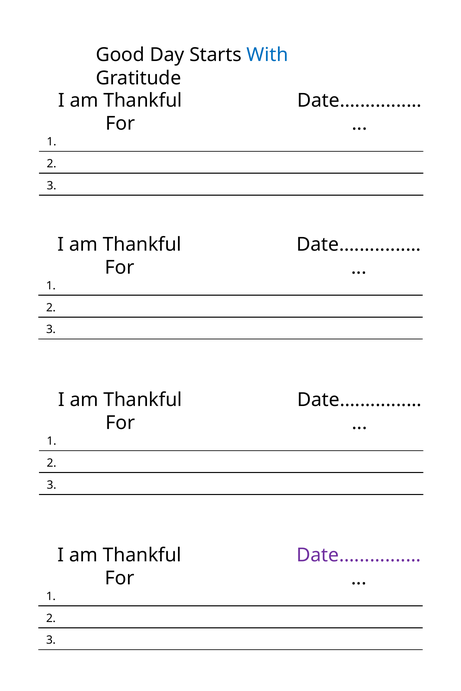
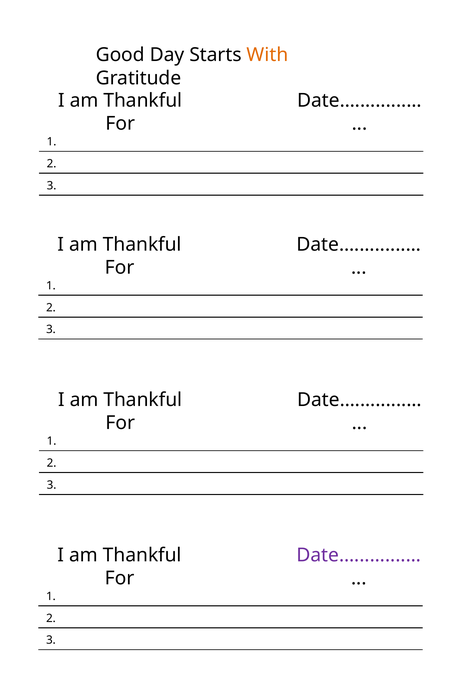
With colour: blue -> orange
